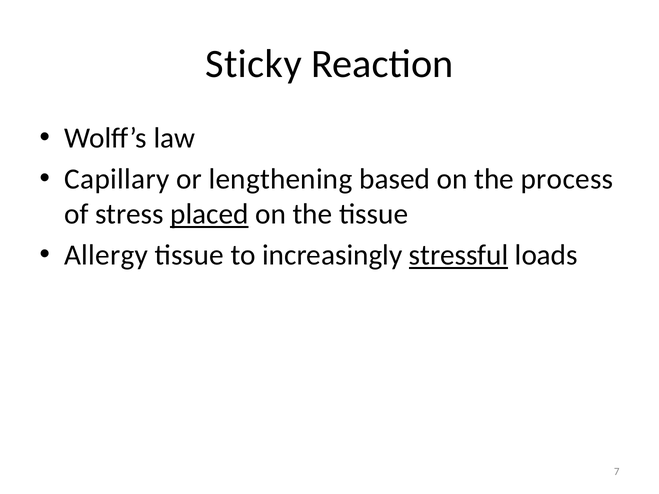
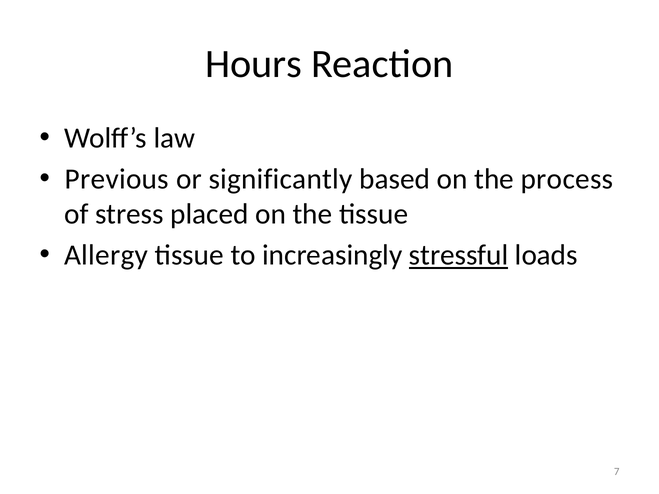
Sticky: Sticky -> Hours
Capillary: Capillary -> Previous
lengthening: lengthening -> significantly
placed underline: present -> none
